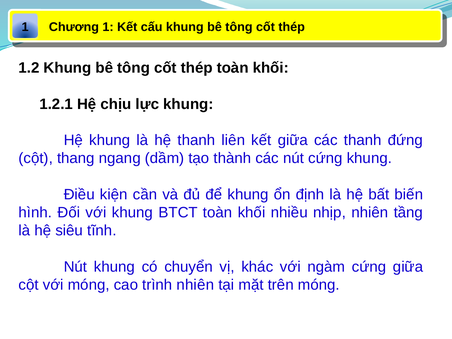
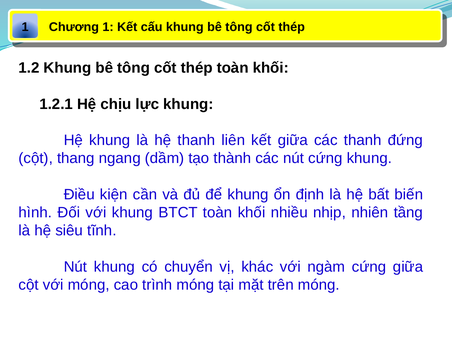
trình nhiên: nhiên -> móng
